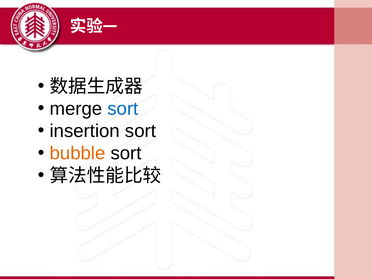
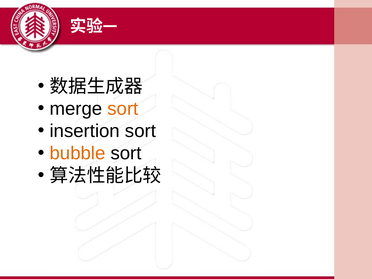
sort at (123, 109) colour: blue -> orange
